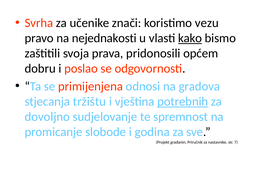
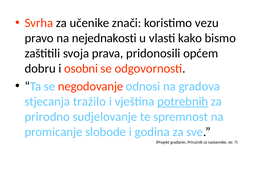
kako underline: present -> none
poslao: poslao -> osobni
primijenjena: primijenjena -> negodovanje
tržištu: tržištu -> tražilo
dovoljno: dovoljno -> prirodno
